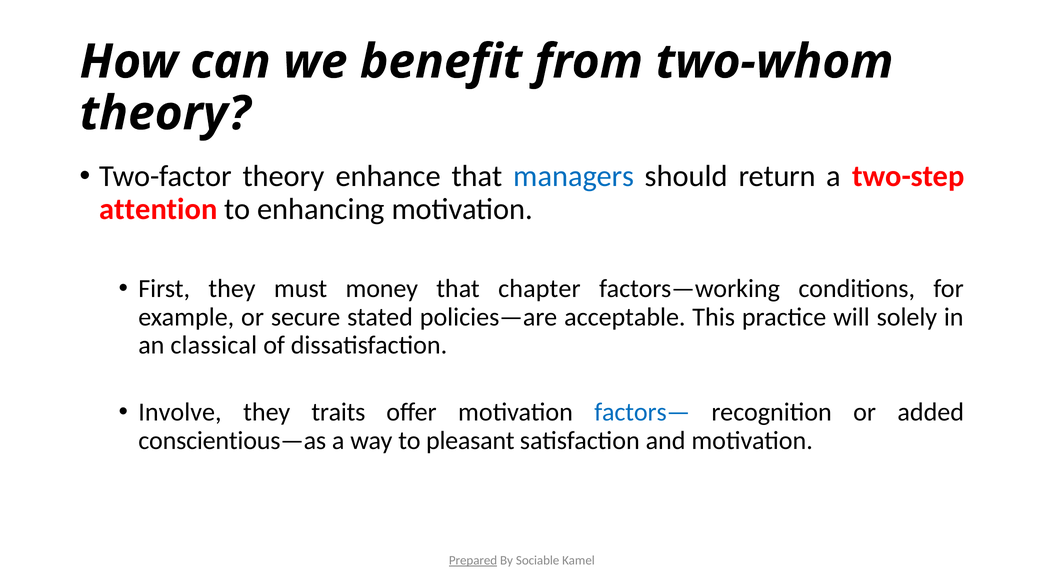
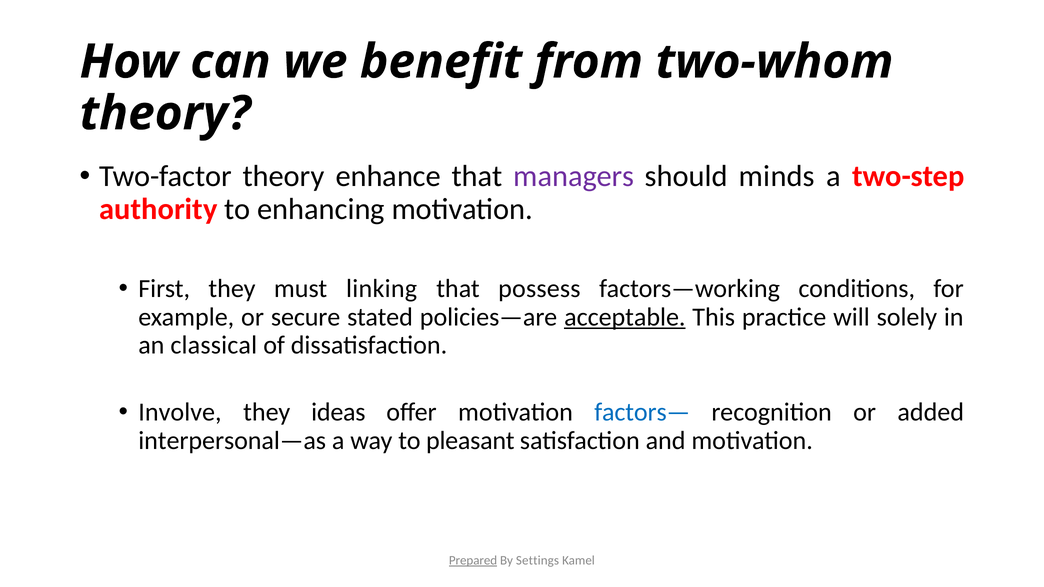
managers colour: blue -> purple
return: return -> minds
attention: attention -> authority
money: money -> linking
chapter: chapter -> possess
acceptable underline: none -> present
traits: traits -> ideas
conscientious—as: conscientious—as -> interpersonal—as
Sociable: Sociable -> Settings
